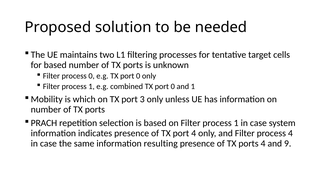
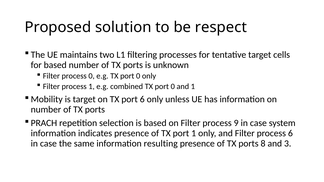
needed: needed -> respect
is which: which -> target
port 3: 3 -> 6
on Filter process 1: 1 -> 9
port 4: 4 -> 1
process 4: 4 -> 6
ports 4: 4 -> 8
9: 9 -> 3
